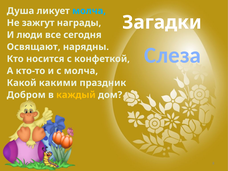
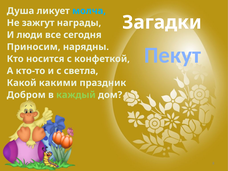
Освящают: Освящают -> Приносим
Слеза: Слеза -> Пекут
с молча: молча -> светла
каждый colour: yellow -> light green
